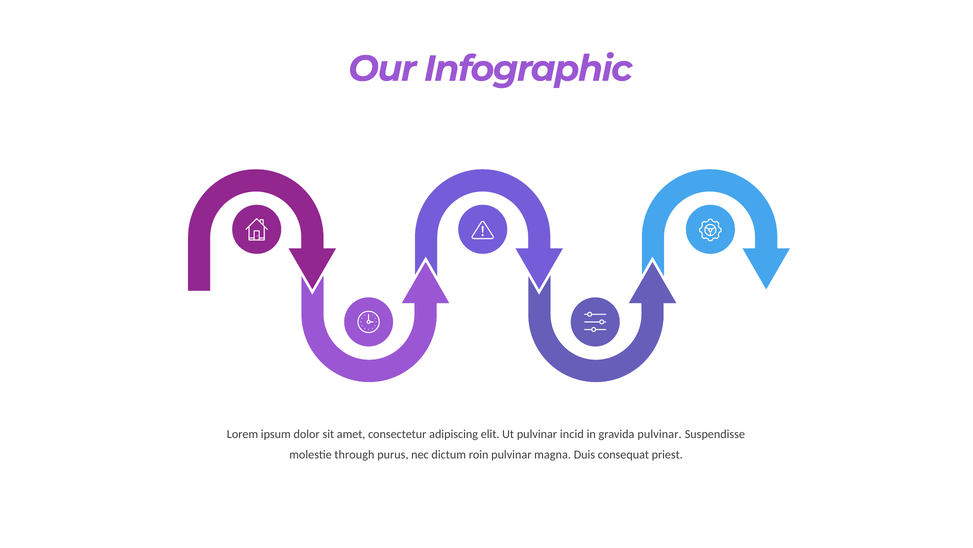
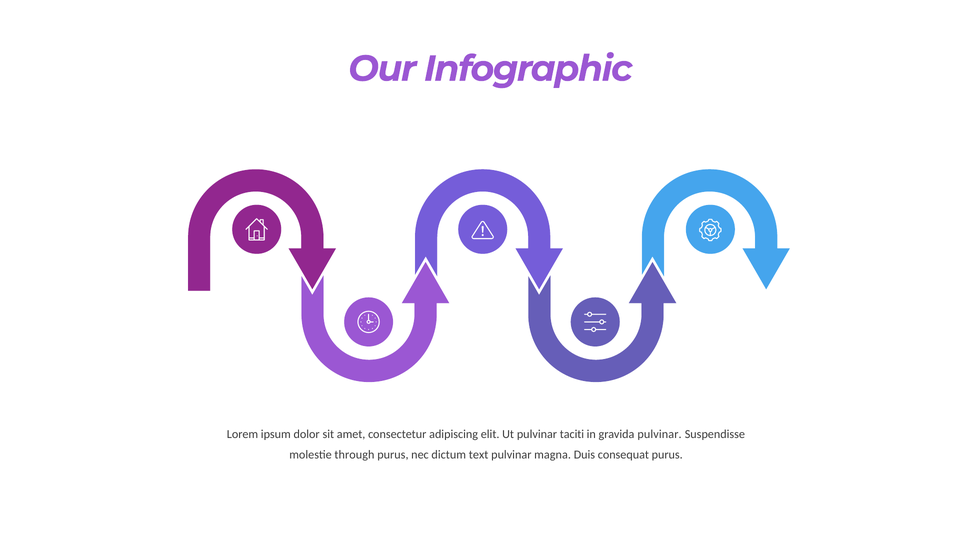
incid: incid -> taciti
roin: roin -> text
consequat priest: priest -> purus
